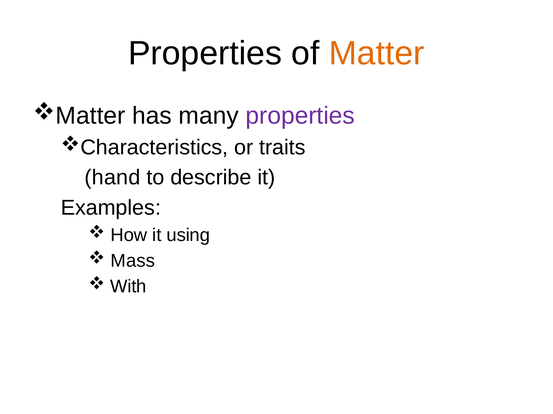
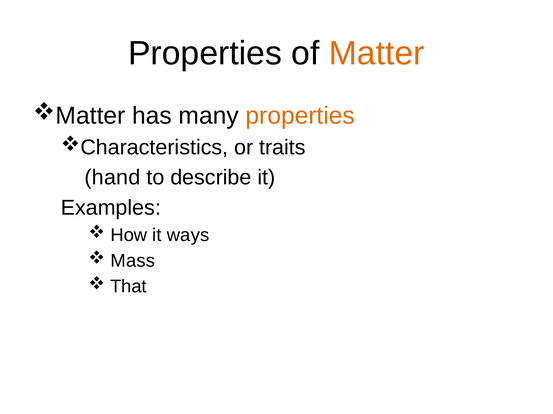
properties at (300, 116) colour: purple -> orange
using: using -> ways
With: With -> That
